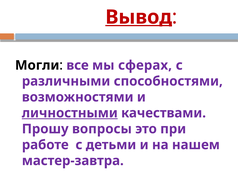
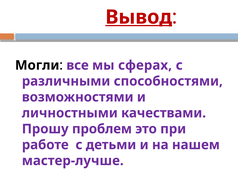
личностными underline: present -> none
вопросы: вопросы -> проблем
мастер-завтра: мастер-завтра -> мастер-лучше
